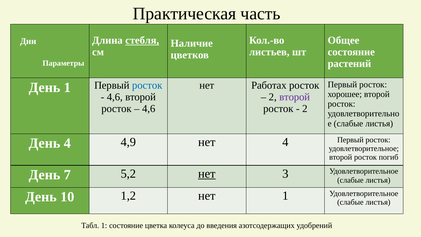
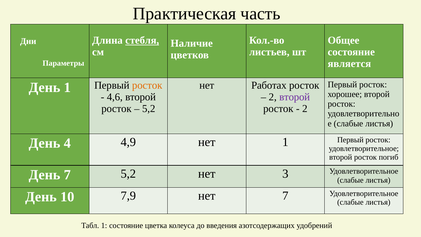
растений: растений -> является
росток at (147, 85) colour: blue -> orange
4,6 at (149, 109): 4,6 -> 5,2
нет 4: 4 -> 1
нет at (207, 174) underline: present -> none
1,2: 1,2 -> 7,9
нет 1: 1 -> 7
